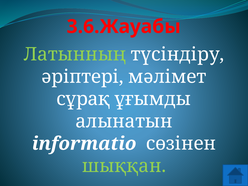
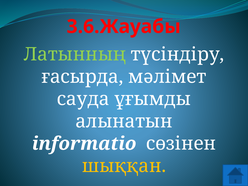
әріптері: әріптері -> ғасырда
сұрақ: сұрақ -> сауда
шыққан colour: light green -> yellow
